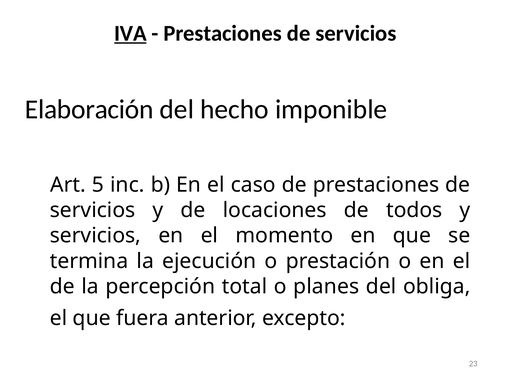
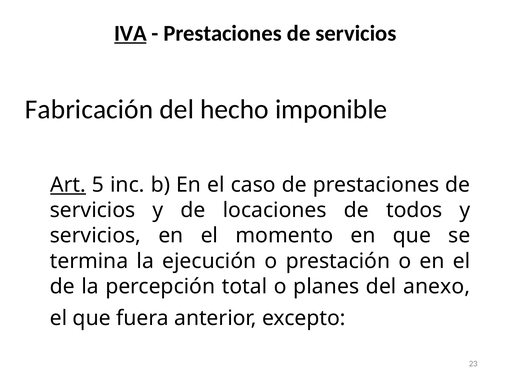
Elaboración: Elaboración -> Fabricación
Art underline: none -> present
obliga: obliga -> anexo
